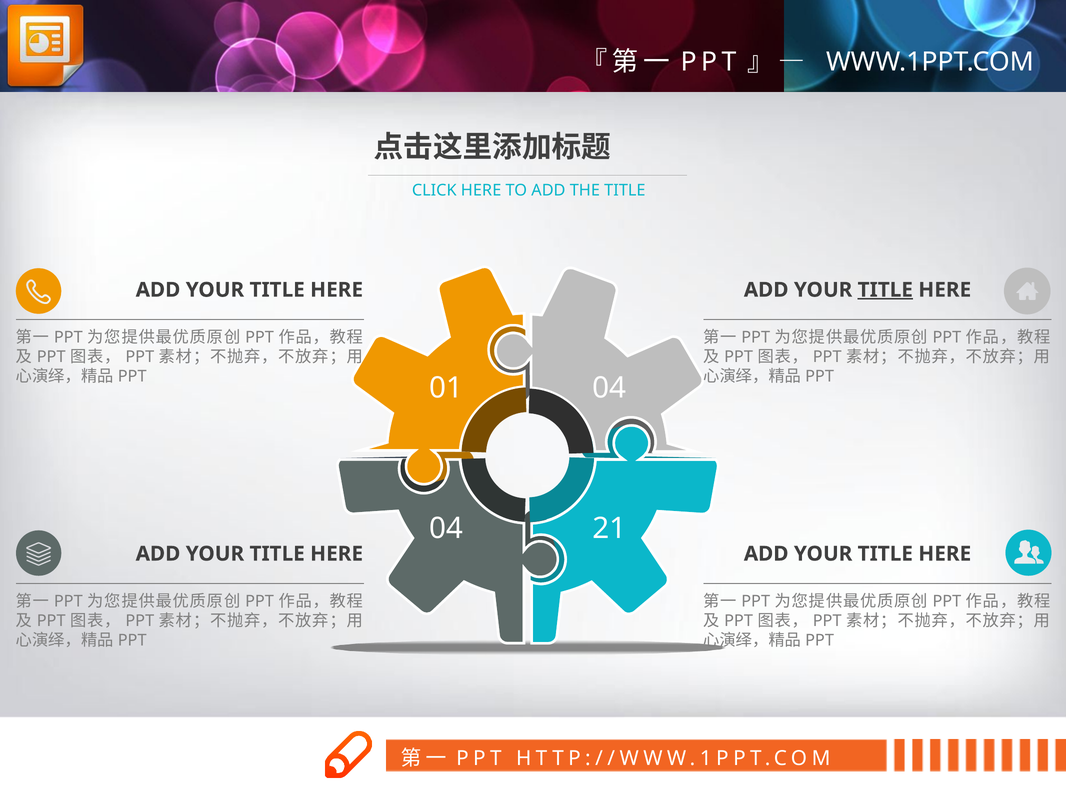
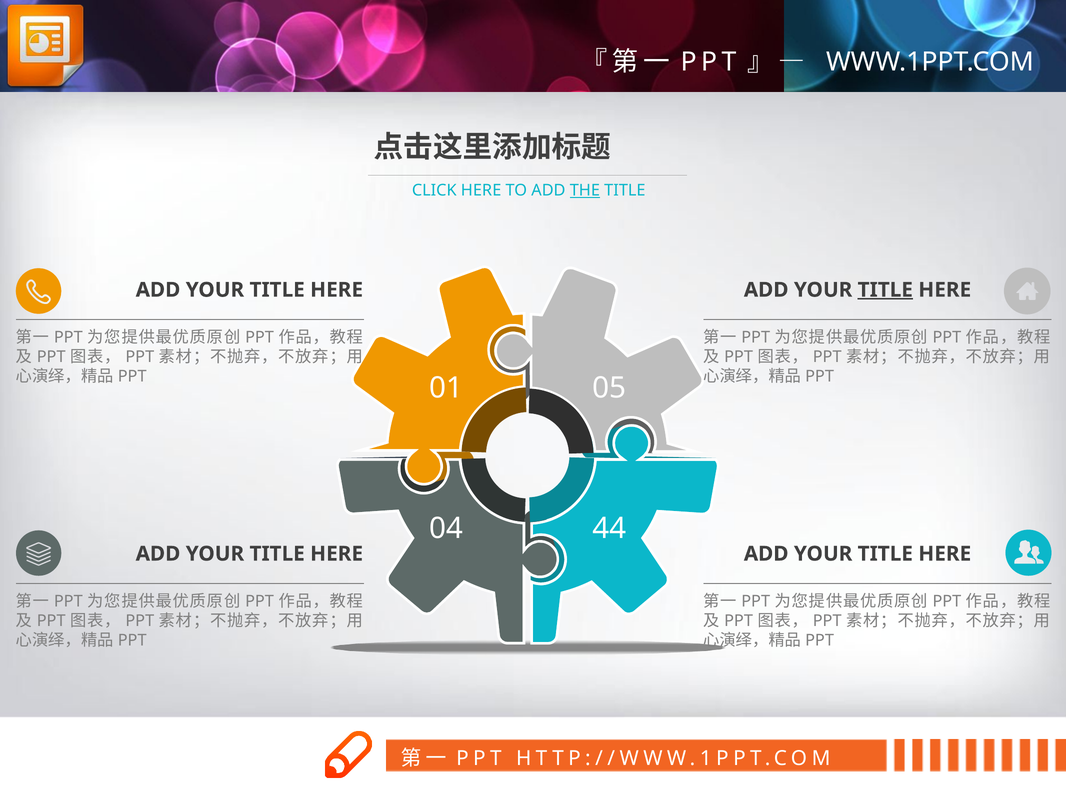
THE underline: none -> present
01 04: 04 -> 05
21: 21 -> 44
